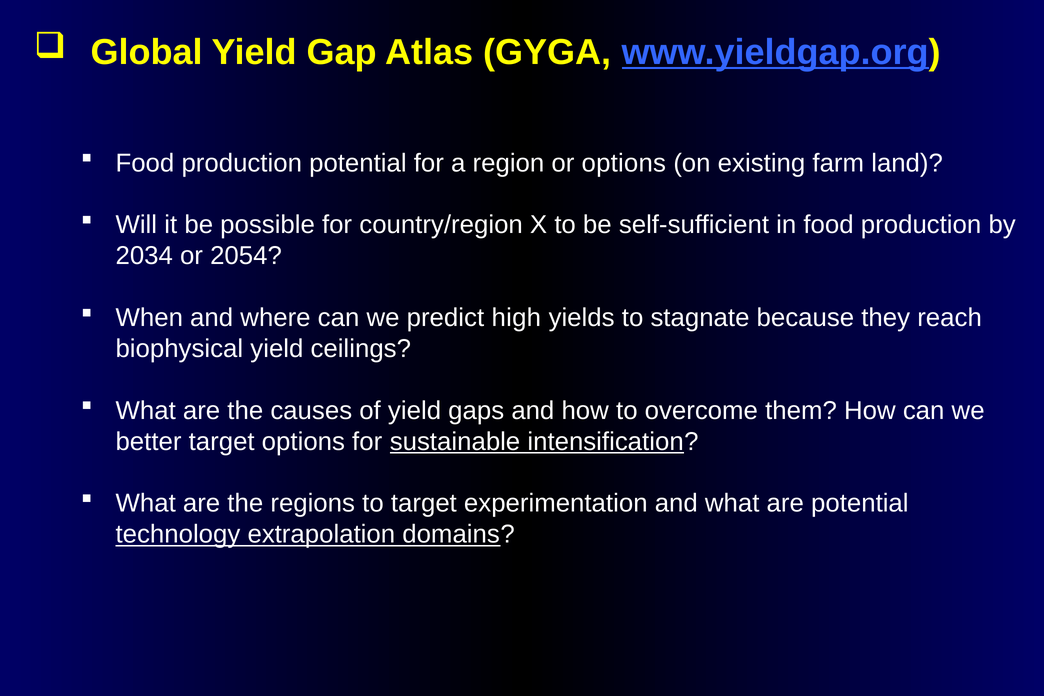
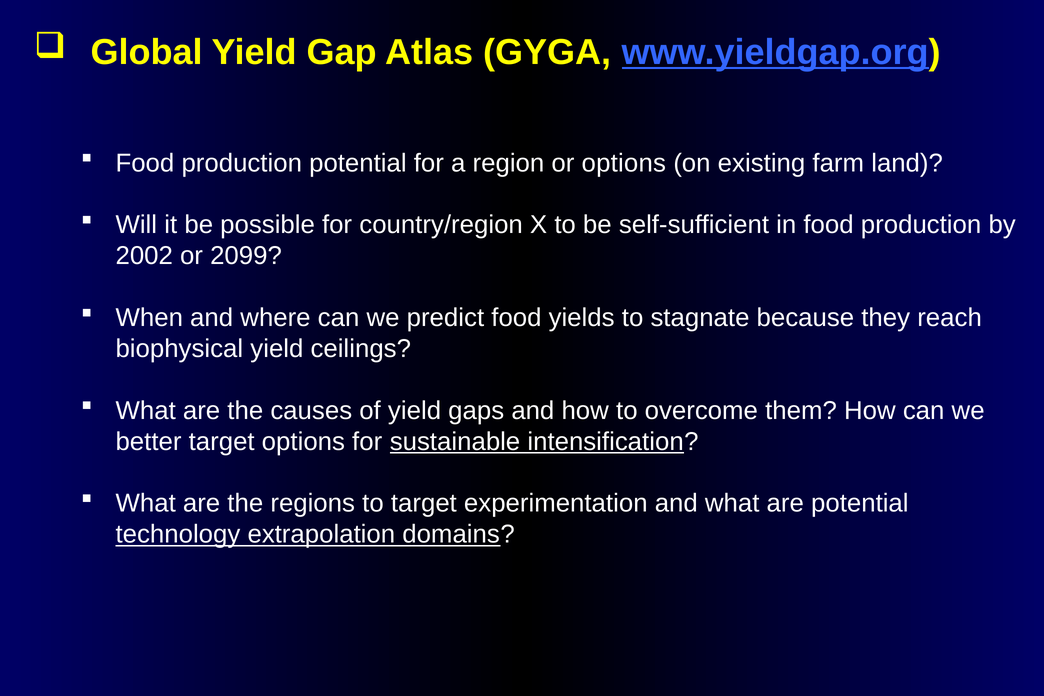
2034: 2034 -> 2002
2054: 2054 -> 2099
predict high: high -> food
